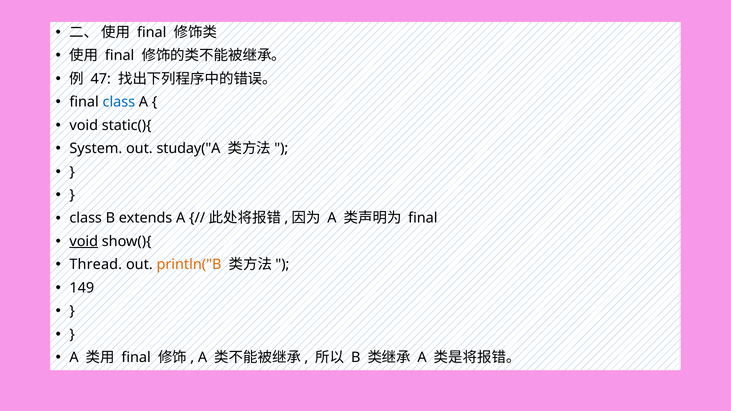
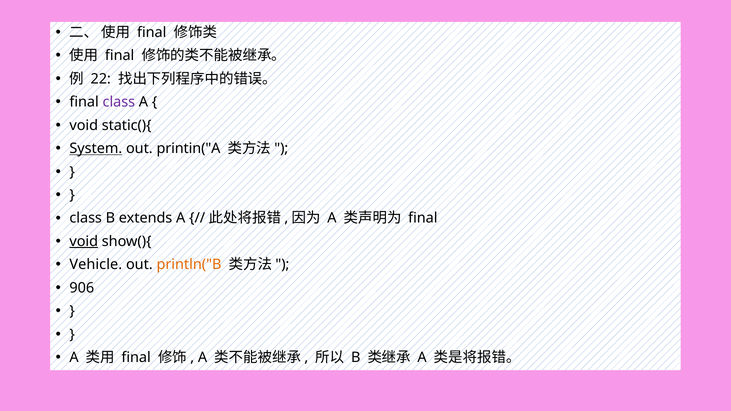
47: 47 -> 22
class at (119, 102) colour: blue -> purple
System underline: none -> present
studay("A: studay("A -> printin("A
Thread: Thread -> Vehicle
149: 149 -> 906
